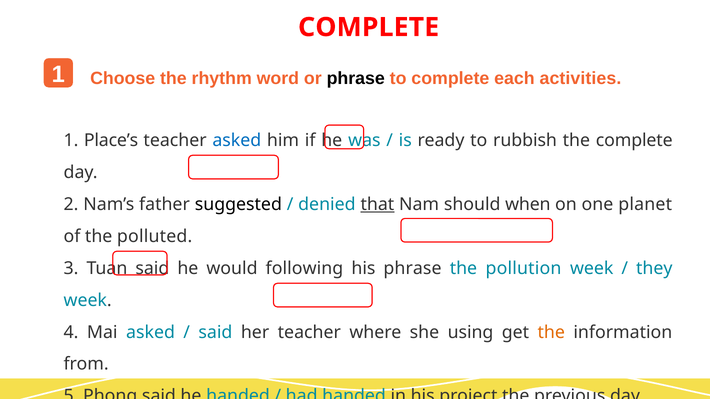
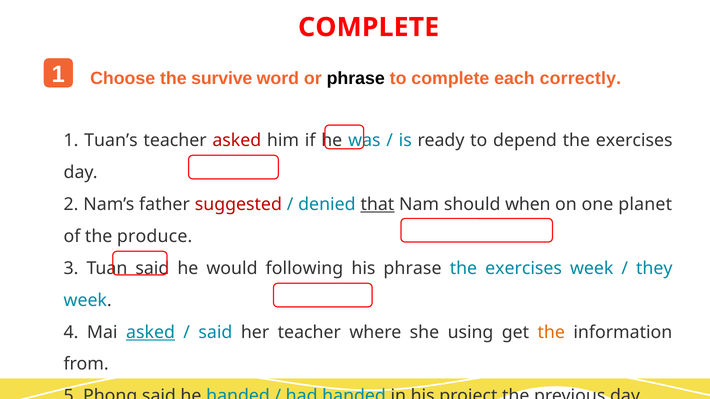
rhythm: rhythm -> survive
activities: activities -> correctly
Place’s: Place’s -> Tuan’s
asked at (237, 141) colour: blue -> red
rubbish: rubbish -> depend
complete at (634, 141): complete -> exercises
suggested colour: black -> red
polluted: polluted -> produce
pollution at (524, 269): pollution -> exercises
asked at (151, 332) underline: none -> present
